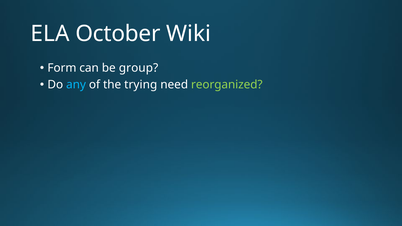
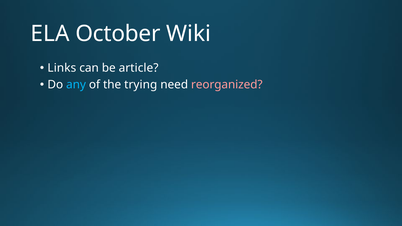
Form: Form -> Links
group: group -> article
reorganized colour: light green -> pink
